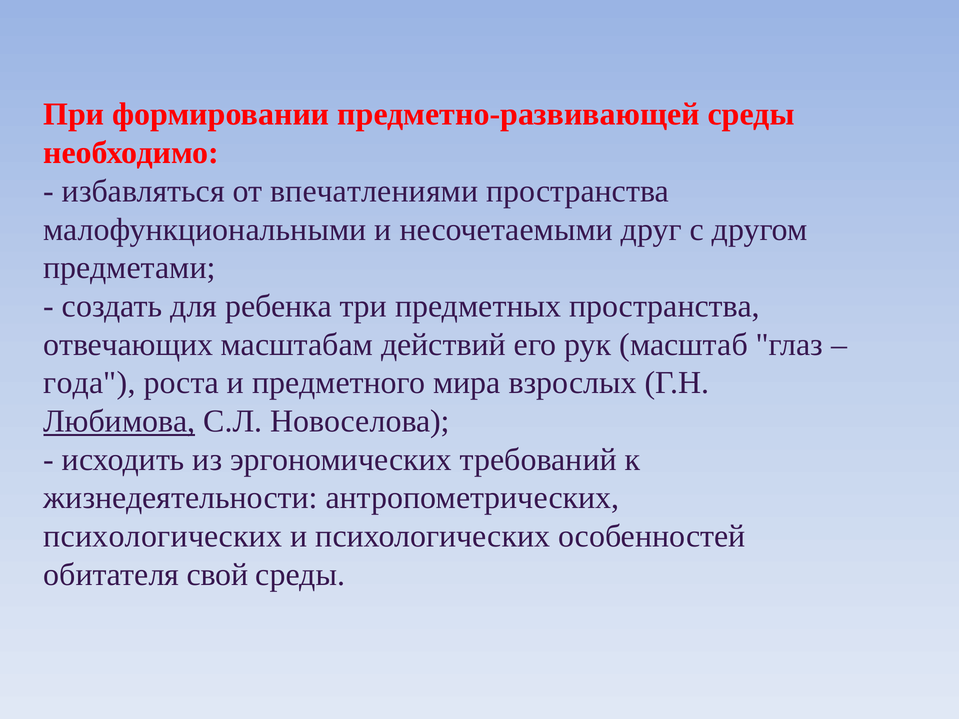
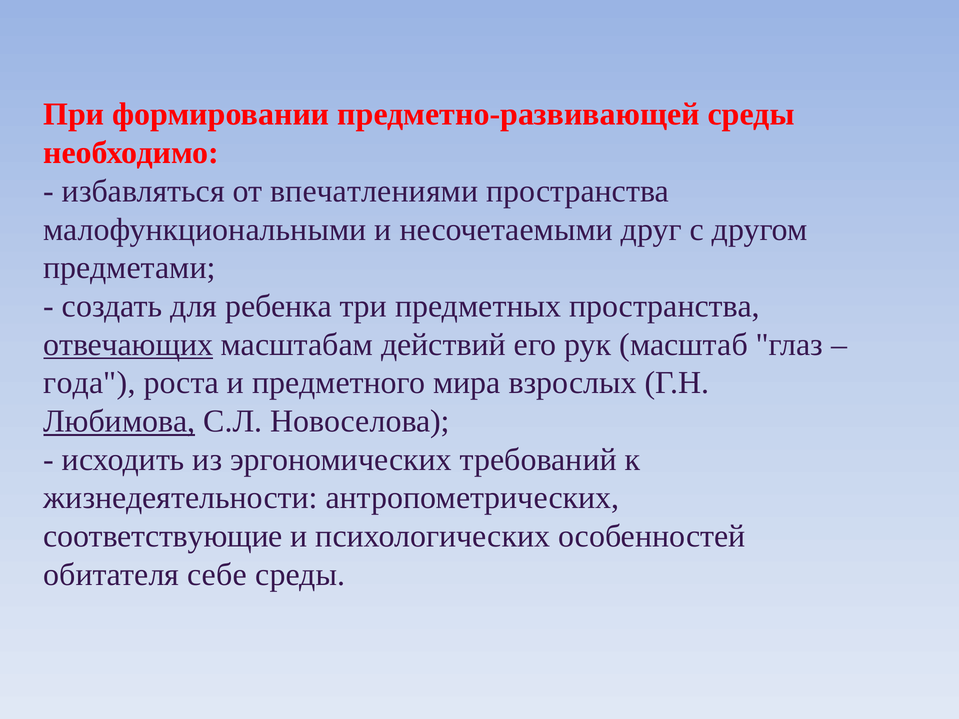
отвечающих underline: none -> present
психологических at (163, 536): психологических -> соответствующие
свой: свой -> себе
